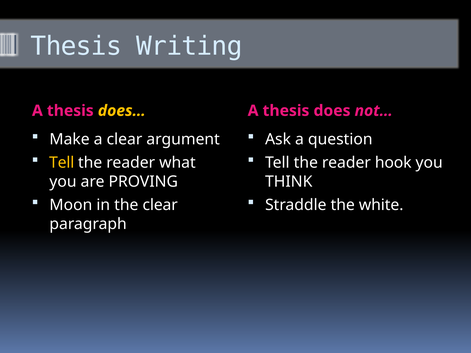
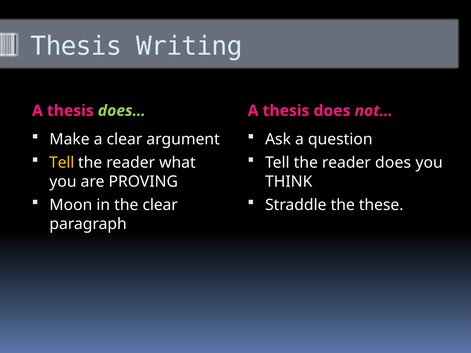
does… colour: yellow -> light green
reader hook: hook -> does
white: white -> these
